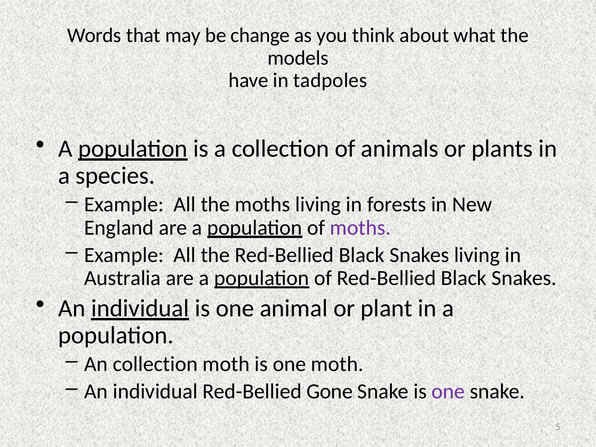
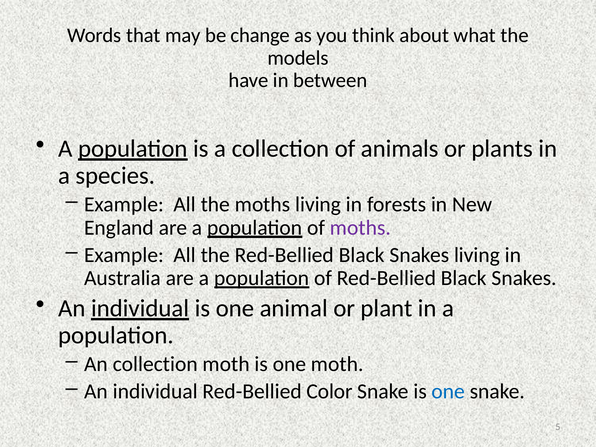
tadpoles: tadpoles -> between
Gone: Gone -> Color
one at (448, 391) colour: purple -> blue
